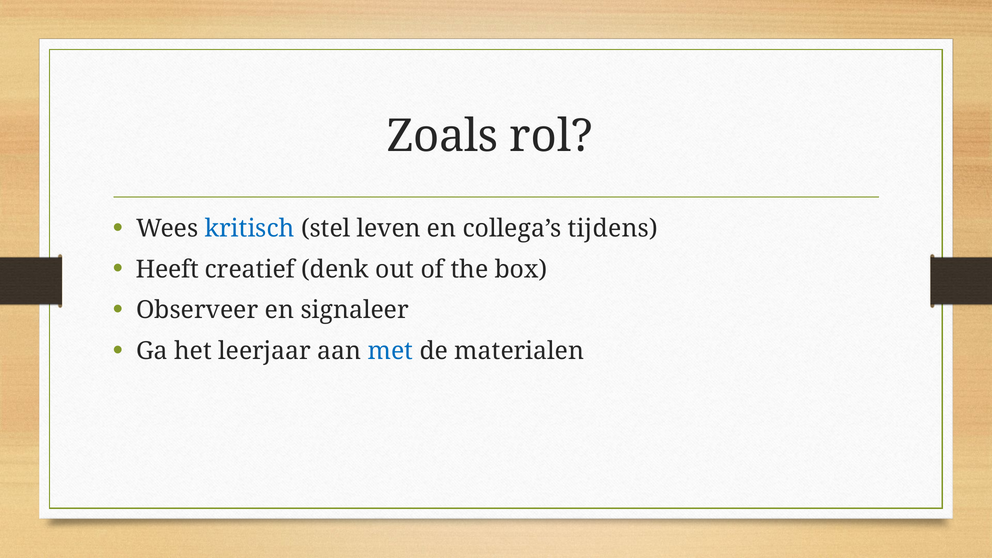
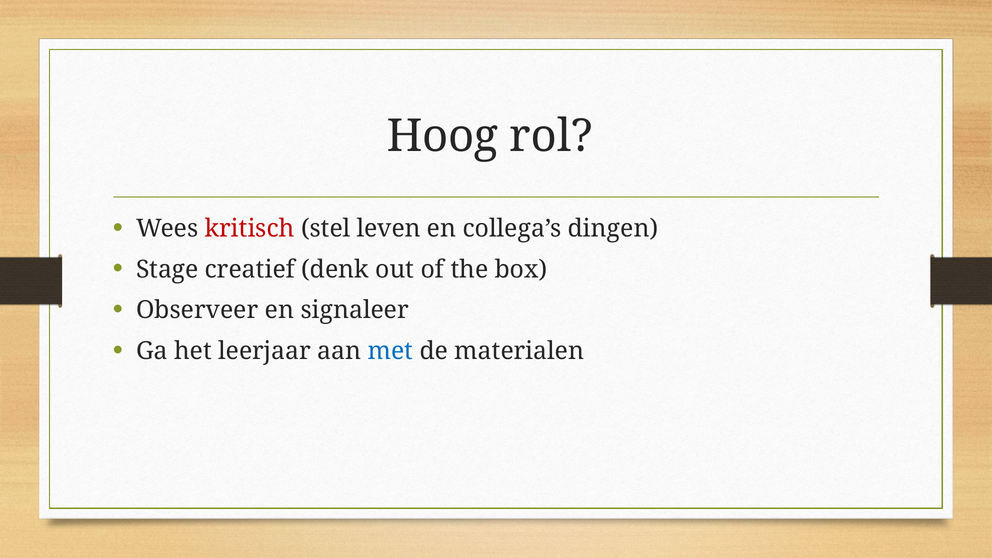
Zoals: Zoals -> Hoog
kritisch colour: blue -> red
tijdens: tijdens -> dingen
Heeft: Heeft -> Stage
